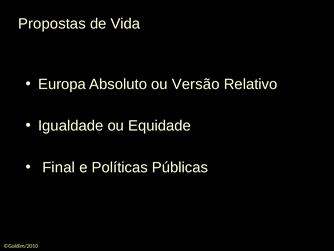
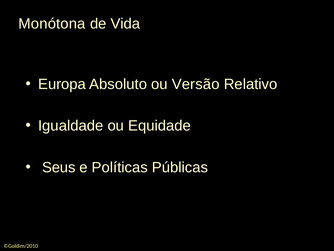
Propostas: Propostas -> Monótona
Final: Final -> Seus
